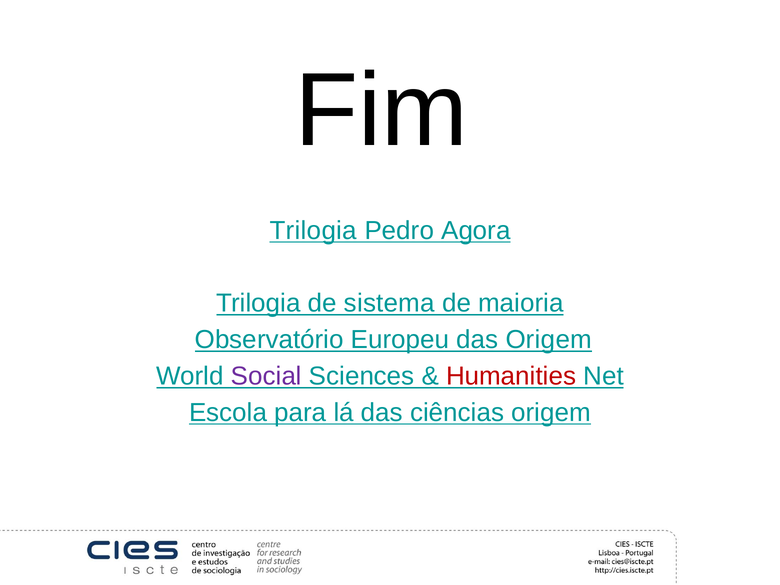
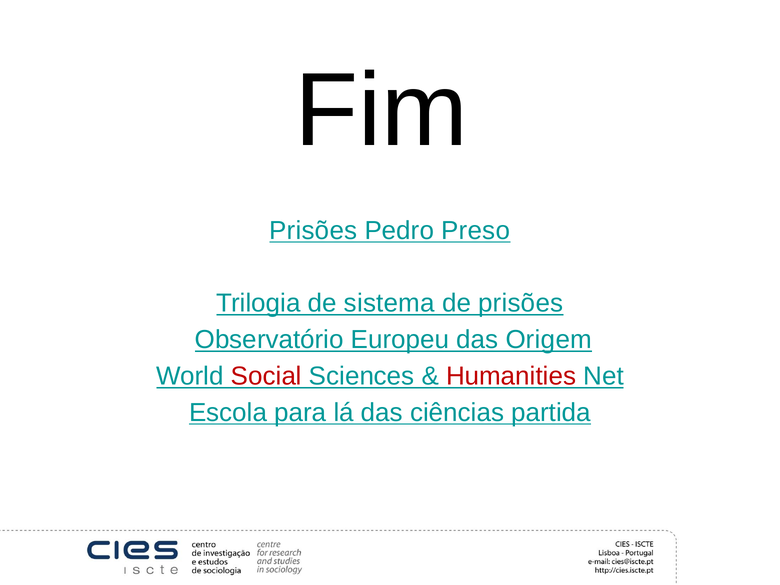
Trilogia at (313, 231): Trilogia -> Prisões
Agora: Agora -> Preso
de maioria: maioria -> prisões
Social colour: purple -> red
ciências origem: origem -> partida
